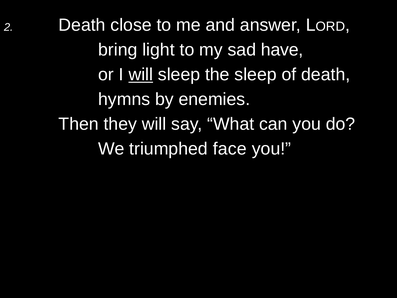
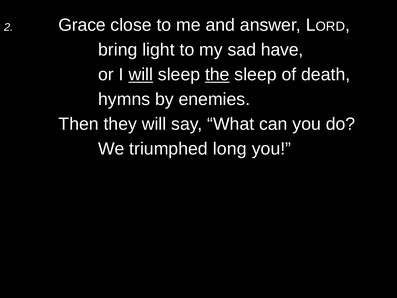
2 Death: Death -> Grace
the underline: none -> present
face: face -> long
